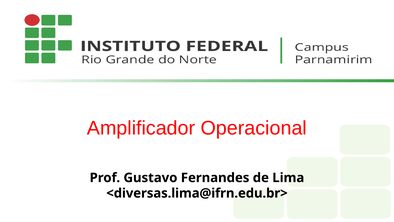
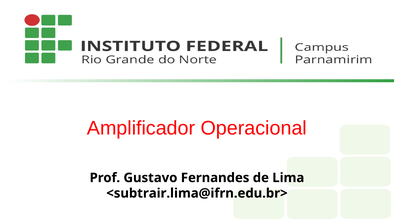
<diversas.lima@ifrn.edu.br>: <diversas.lima@ifrn.edu.br> -> <subtrair.lima@ifrn.edu.br>
